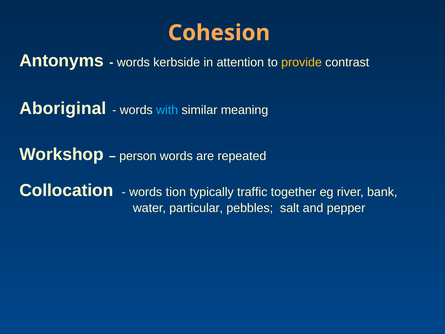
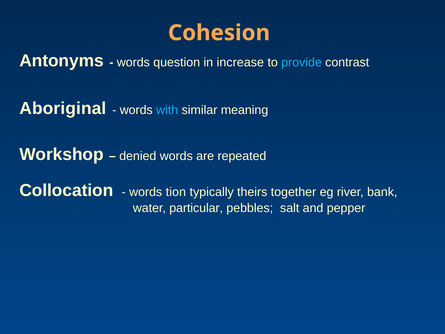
kerbside: kerbside -> question
attention: attention -> increase
provide colour: yellow -> light blue
person: person -> denied
traffic: traffic -> theirs
